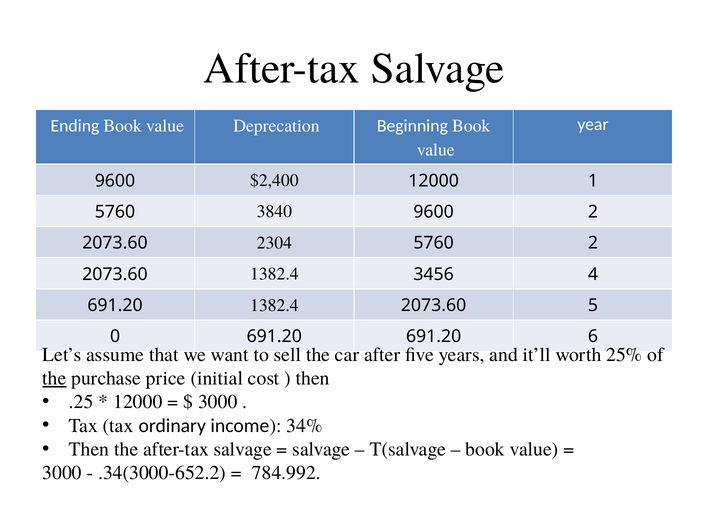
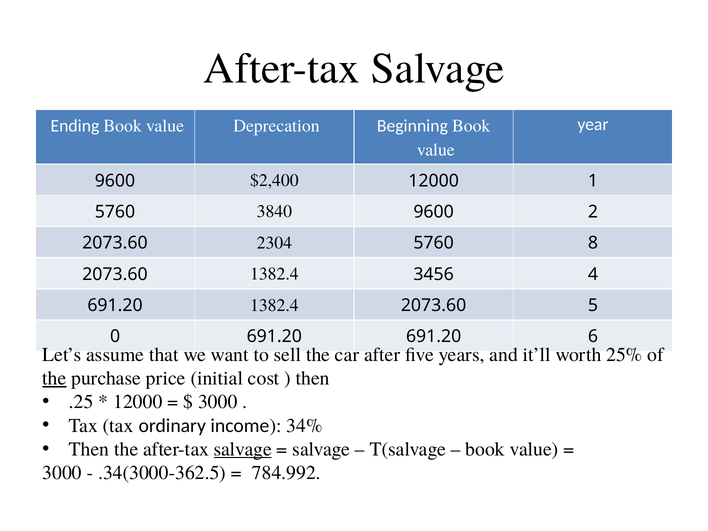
5760 2: 2 -> 8
salvage at (243, 449) underline: none -> present
.34(3000-652.2: .34(3000-652.2 -> .34(3000-362.5
